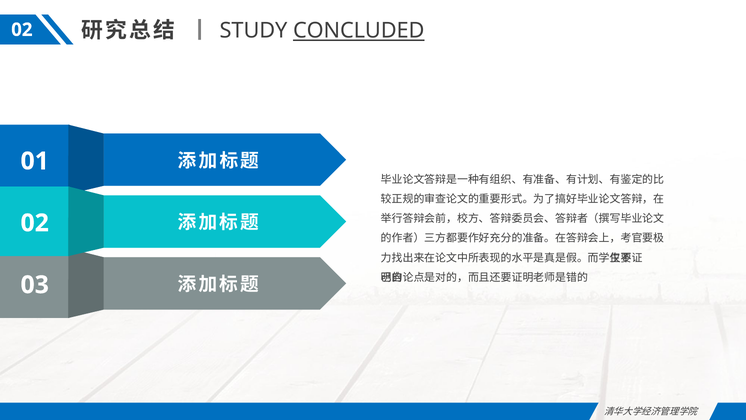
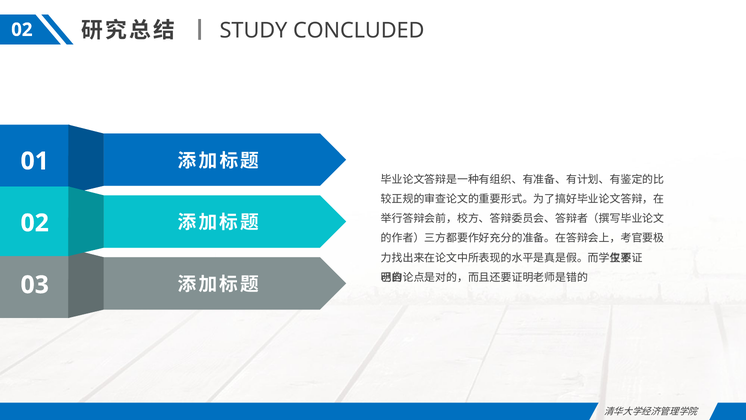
CONCLUDED underline: present -> none
